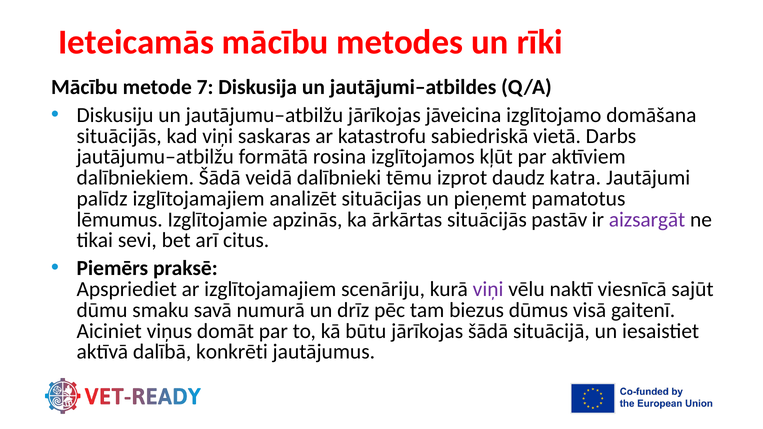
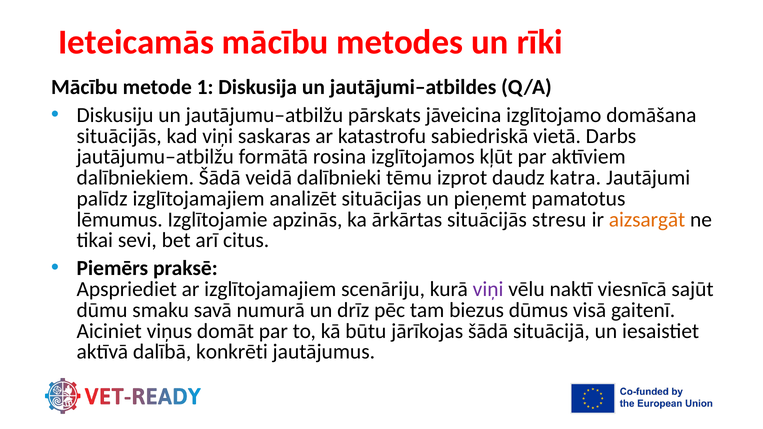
7: 7 -> 1
jautājumu–atbilžu jārīkojas: jārīkojas -> pārskats
pastāv: pastāv -> stresu
aizsargāt colour: purple -> orange
